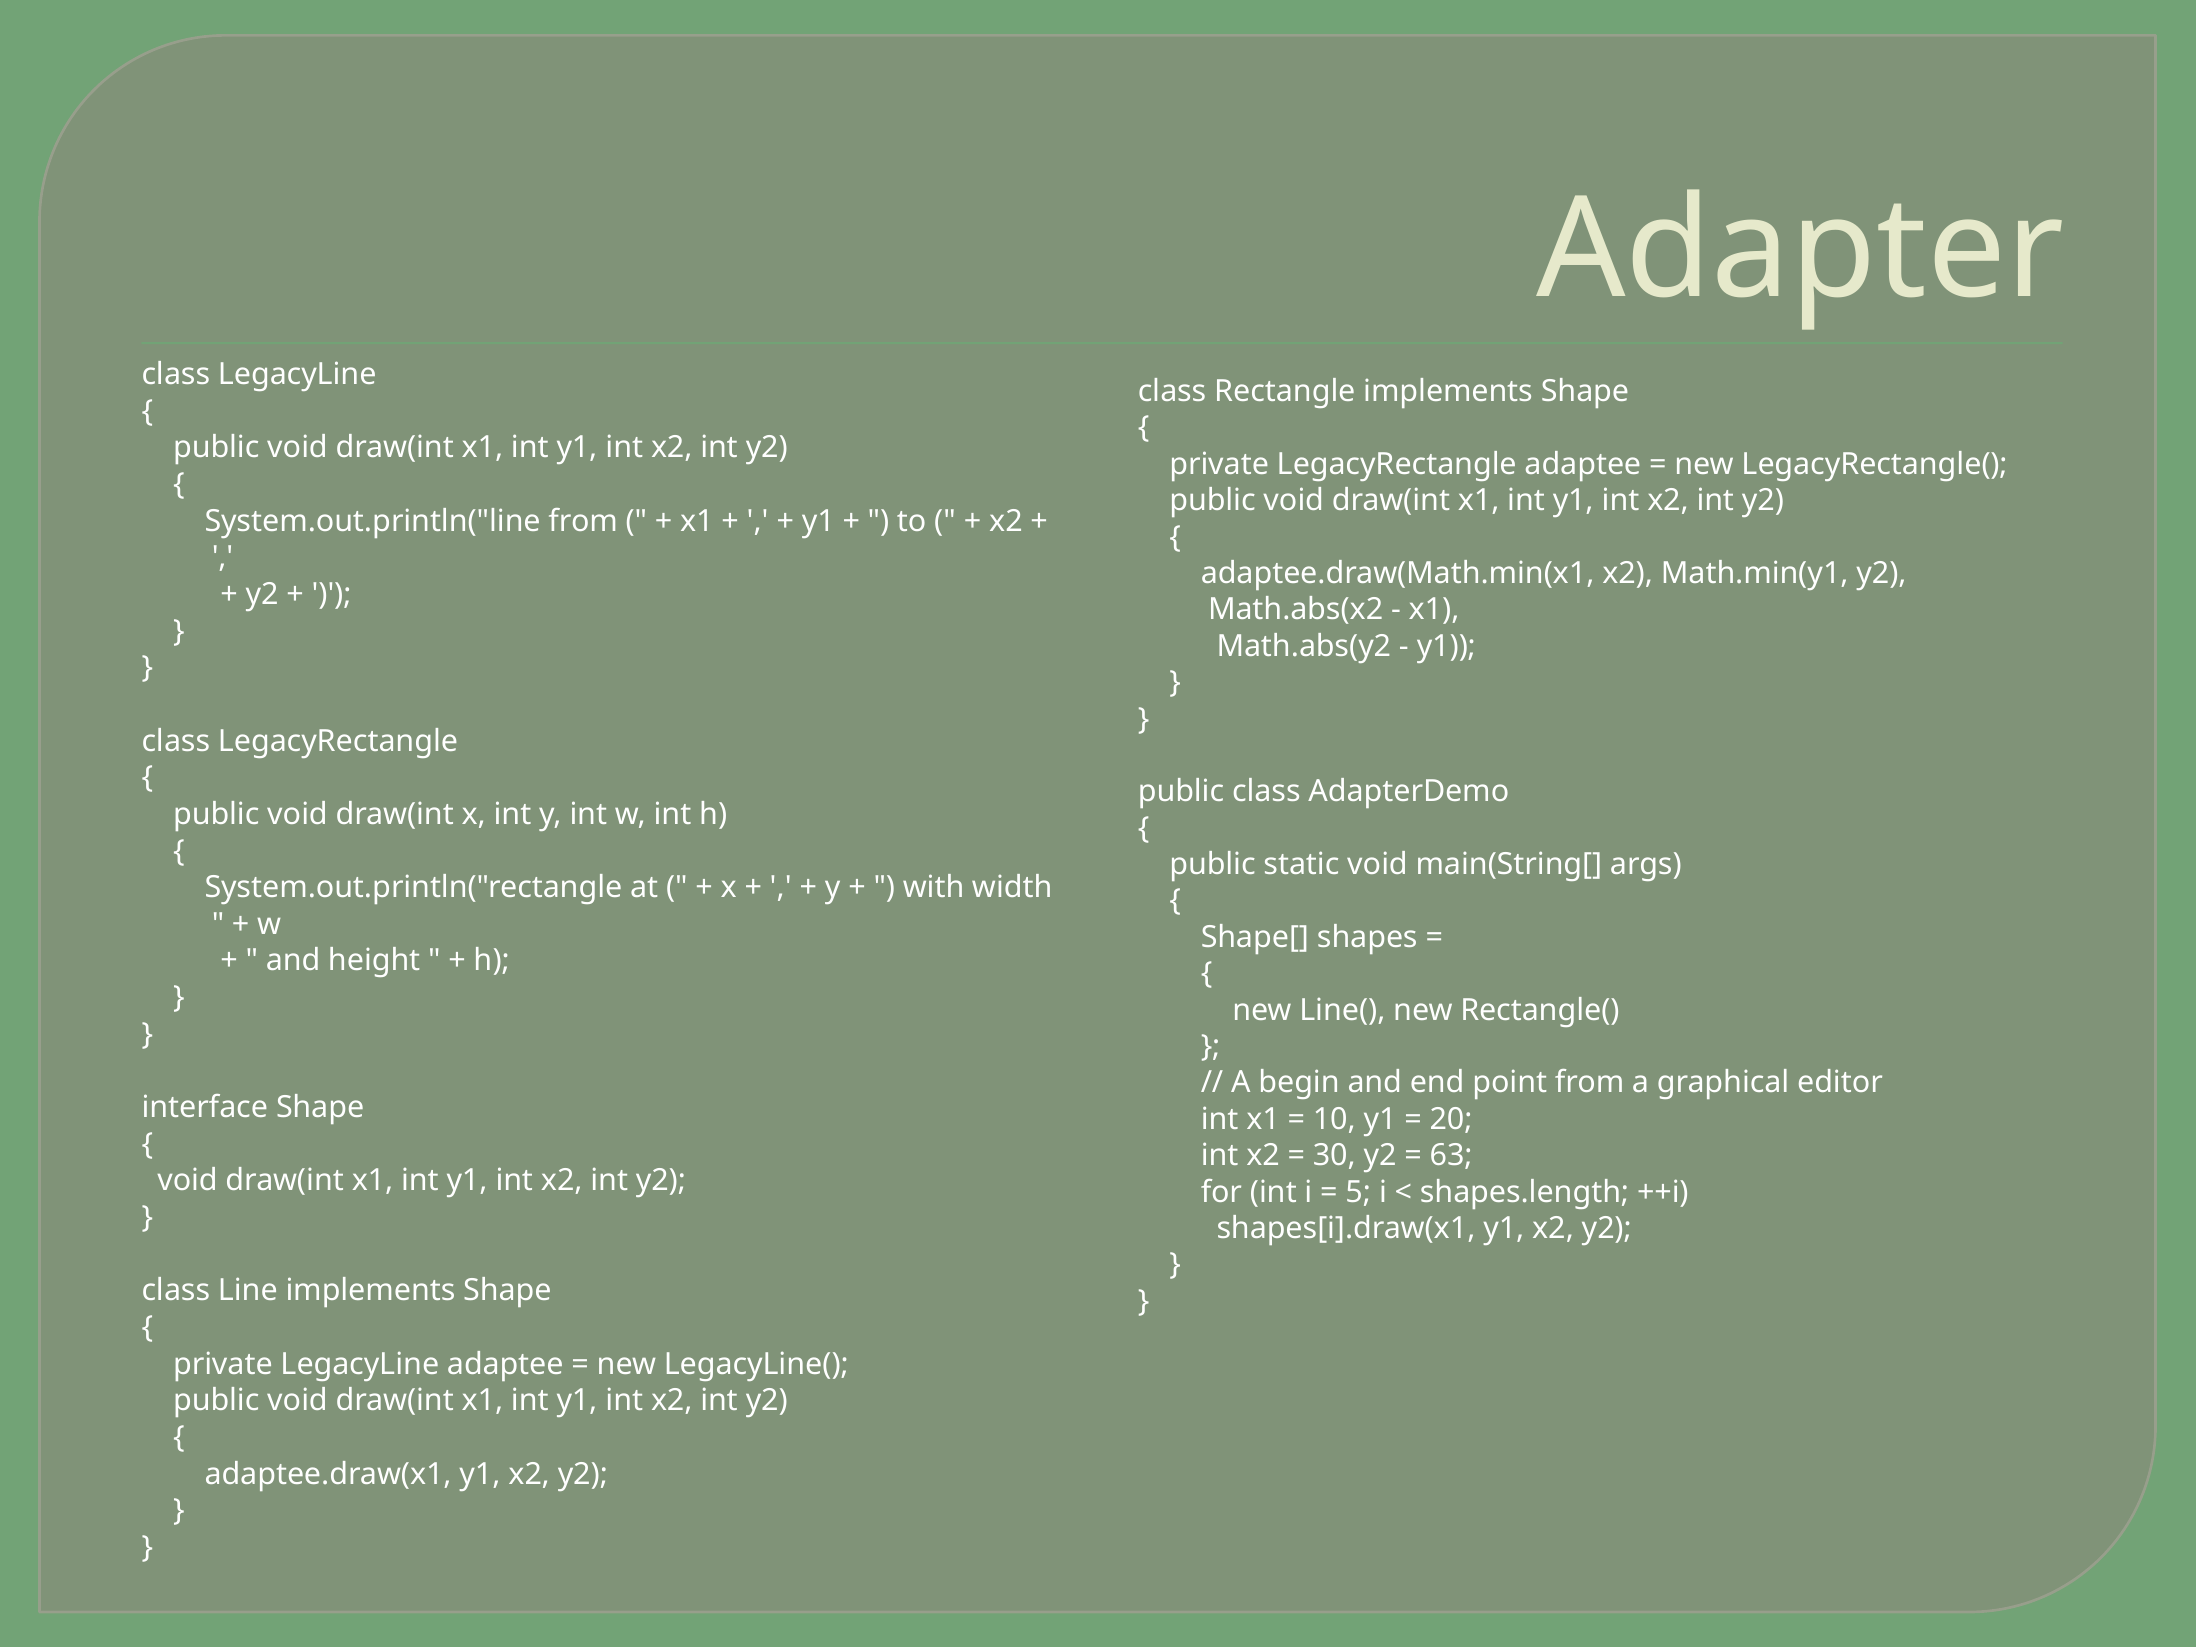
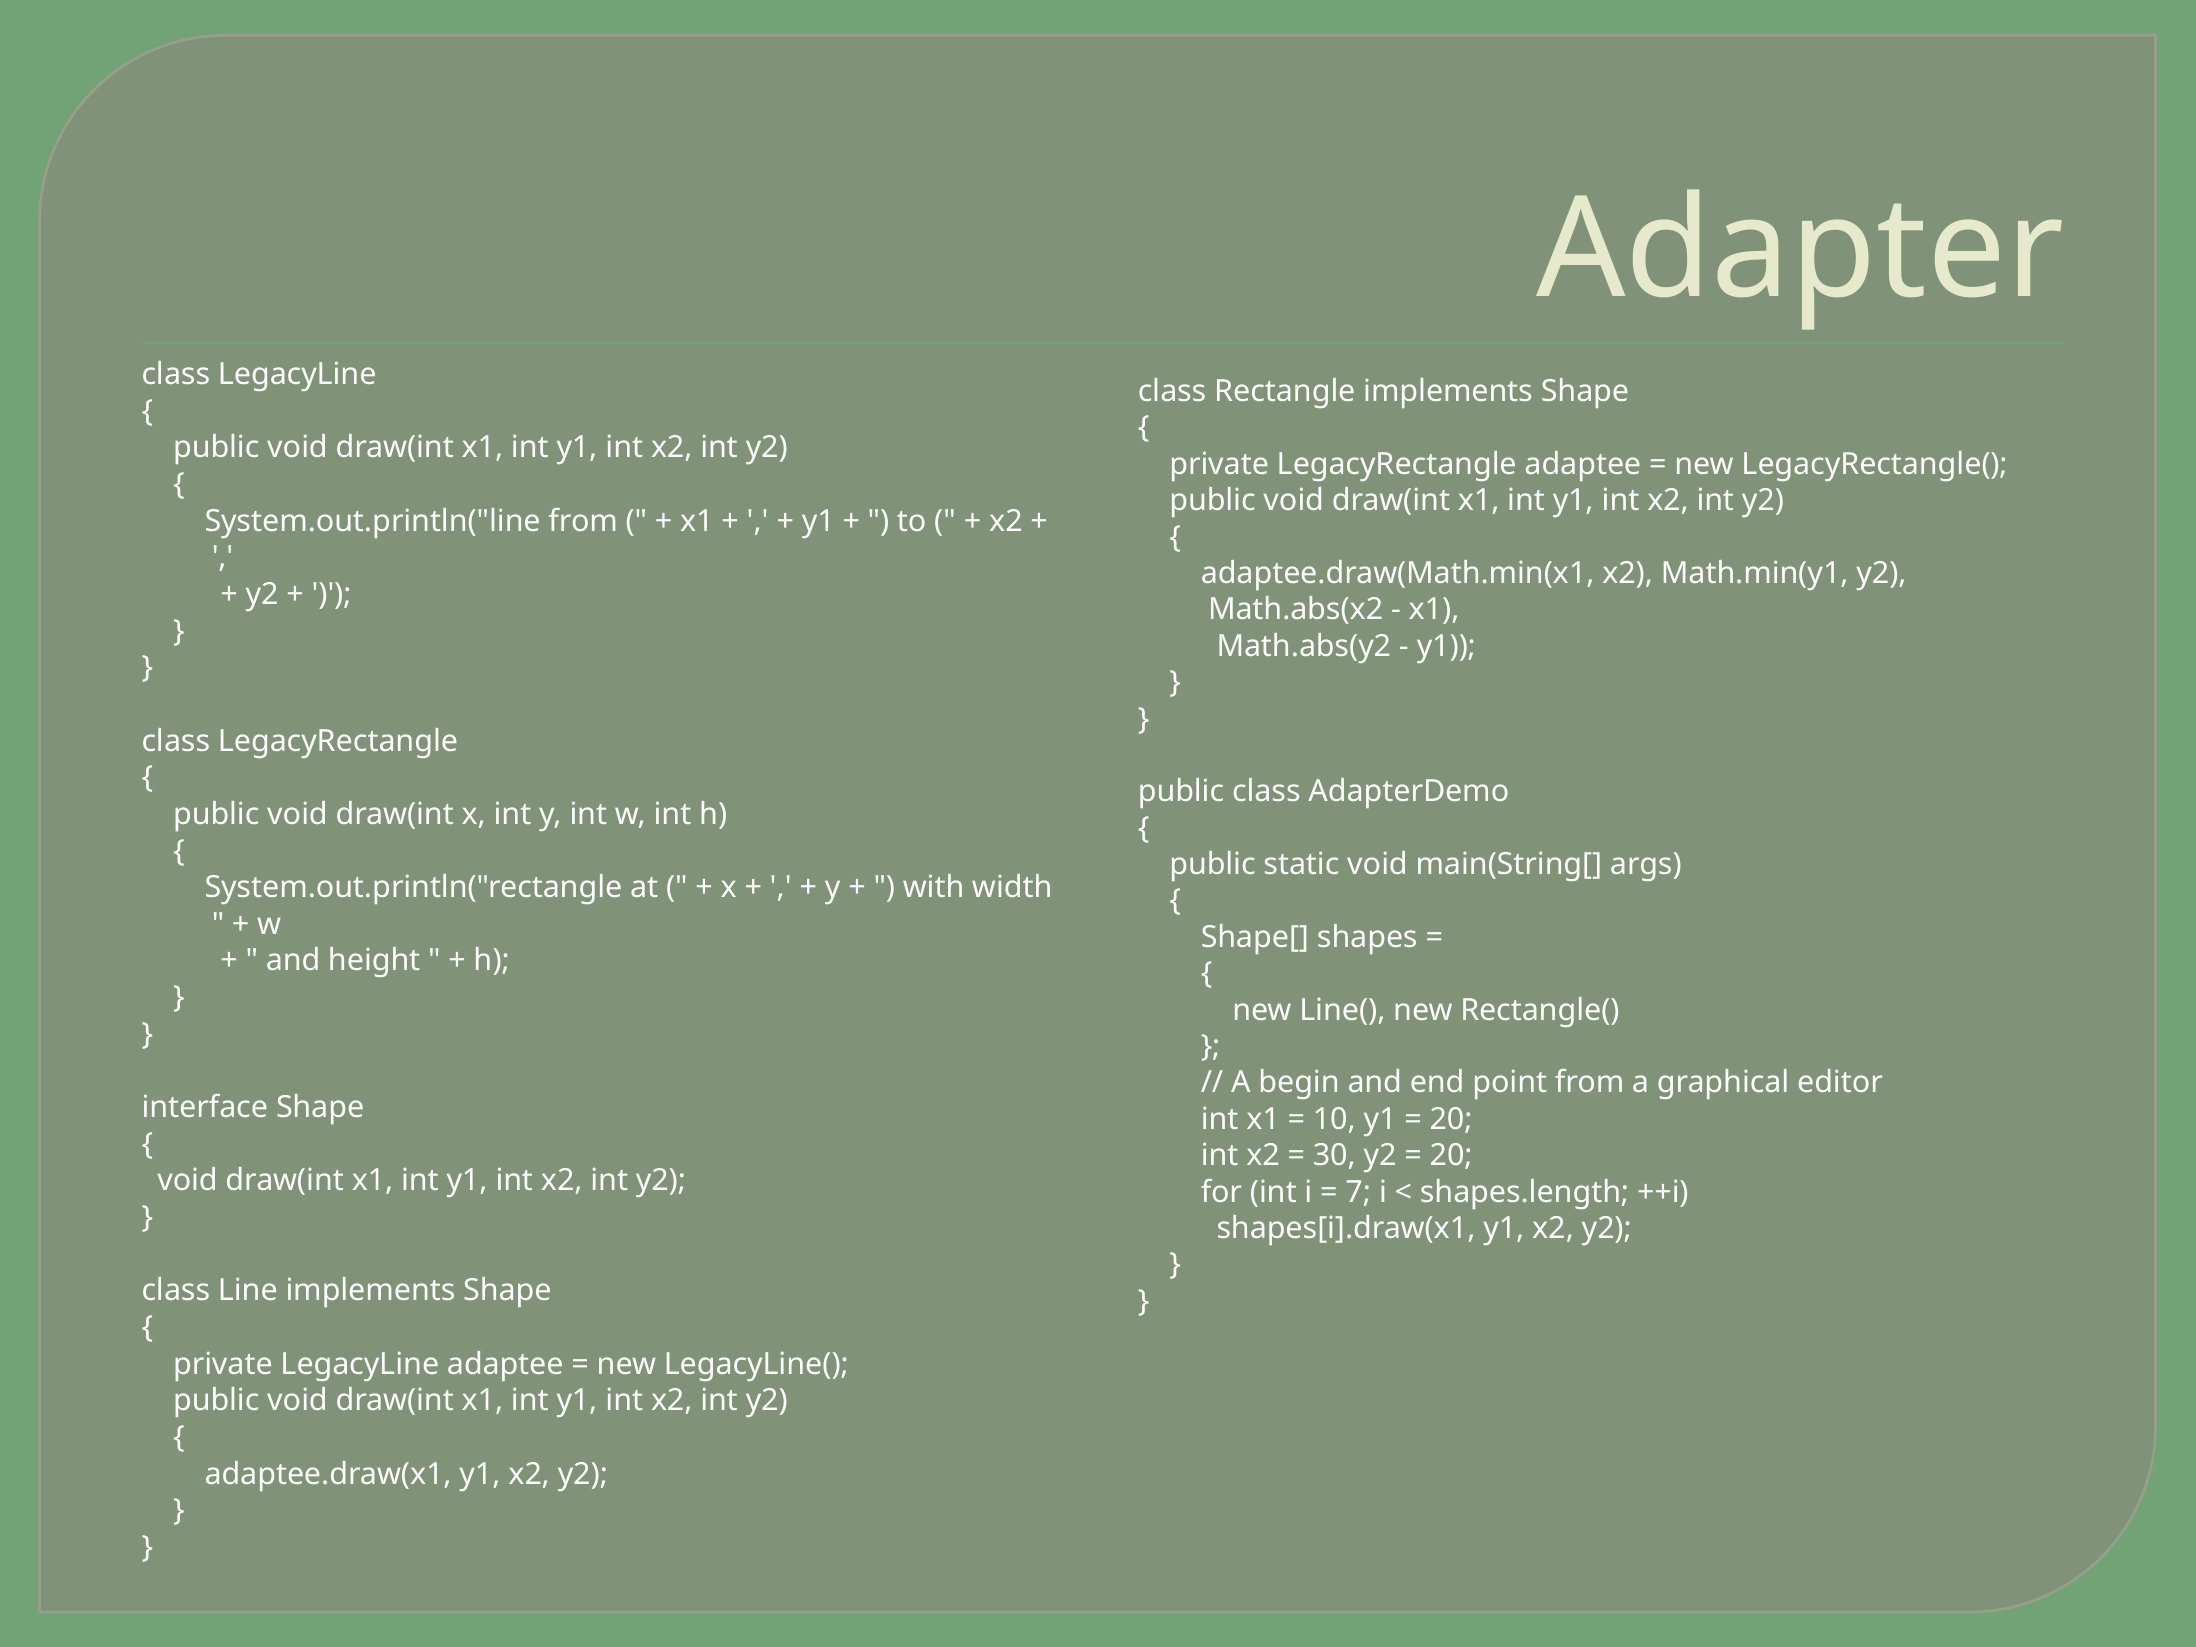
63 at (1451, 1156): 63 -> 20
5: 5 -> 7
